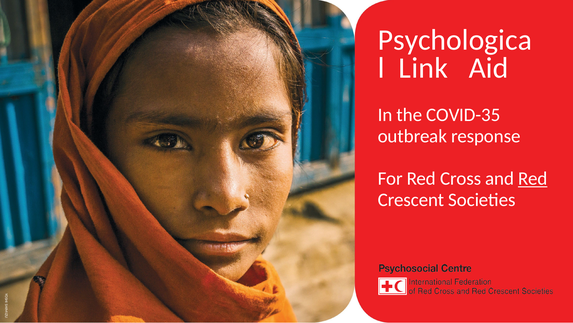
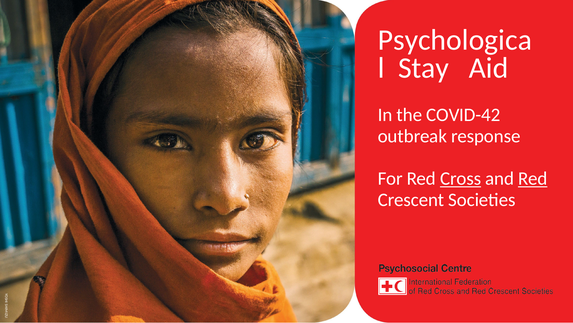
Link: Link -> Stay
COVID-35: COVID-35 -> COVID-42
Cross underline: none -> present
